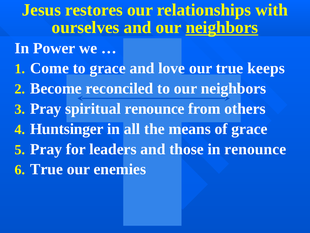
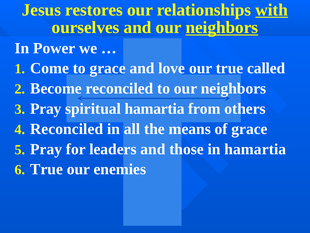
with underline: none -> present
keeps: keeps -> called
spiritual renounce: renounce -> hamartia
Huntsinger at (67, 129): Huntsinger -> Reconciled
in renounce: renounce -> hamartia
